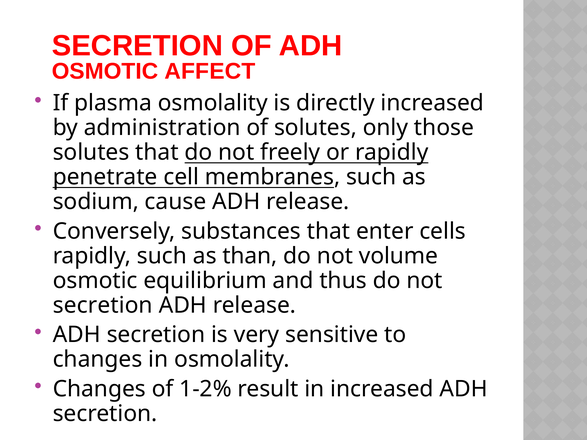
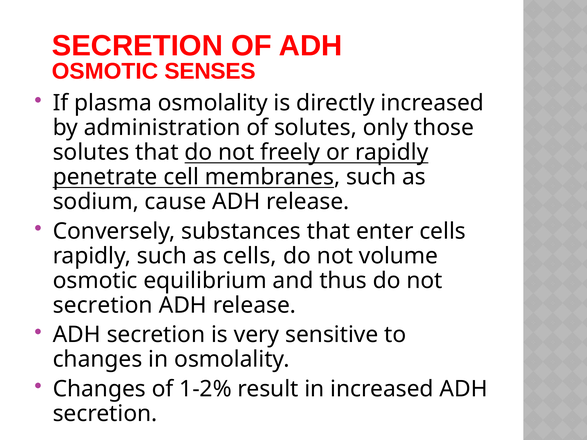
AFFECT: AFFECT -> SENSES
as than: than -> cells
